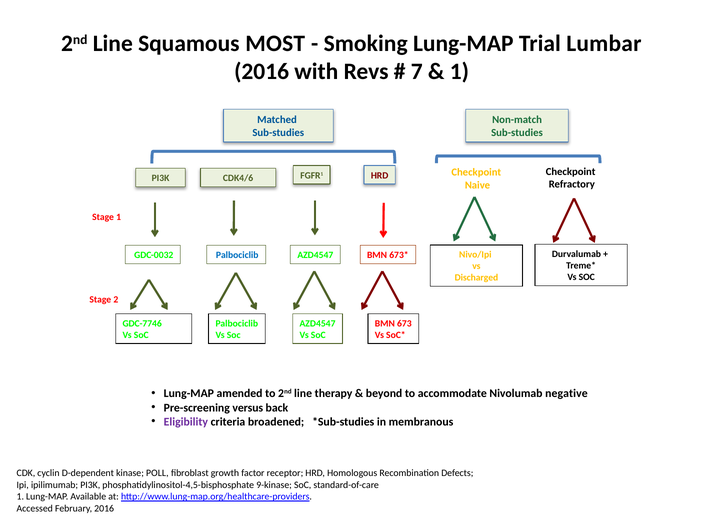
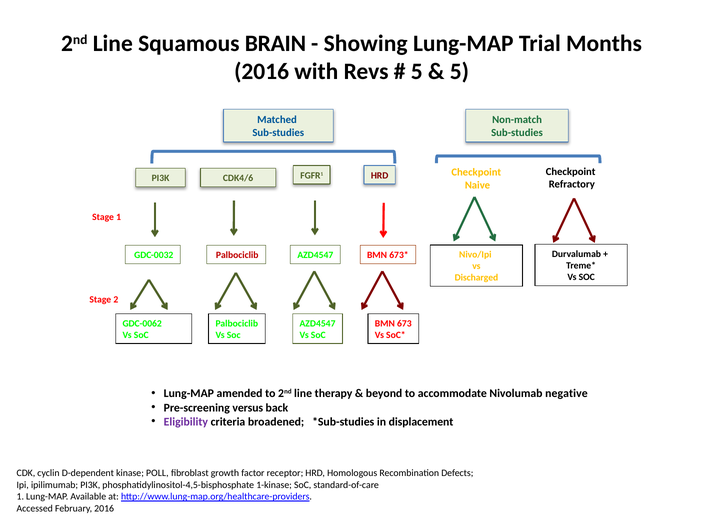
MOST: MOST -> BRAIN
Smoking: Smoking -> Showing
Lumbar: Lumbar -> Months
7 at (417, 72): 7 -> 5
1 at (459, 72): 1 -> 5
Palbociclib at (237, 255) colour: blue -> red
GDC-7746: GDC-7746 -> GDC-0062
membranous: membranous -> displacement
9-kinase: 9-kinase -> 1-kinase
